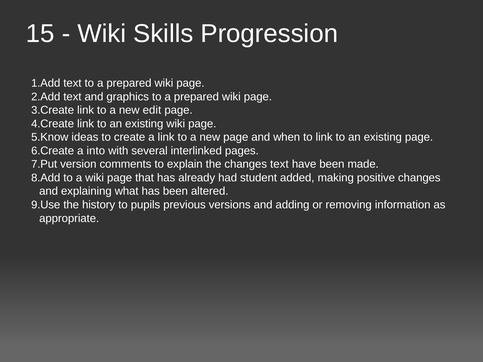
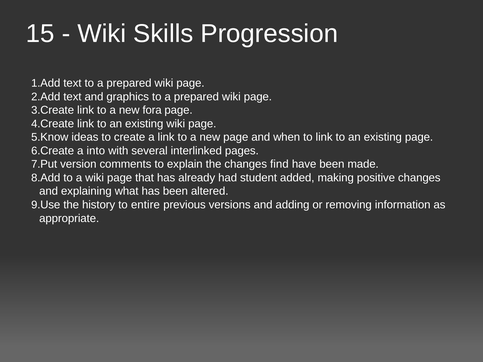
edit: edit -> fora
changes text: text -> find
pupils: pupils -> entire
